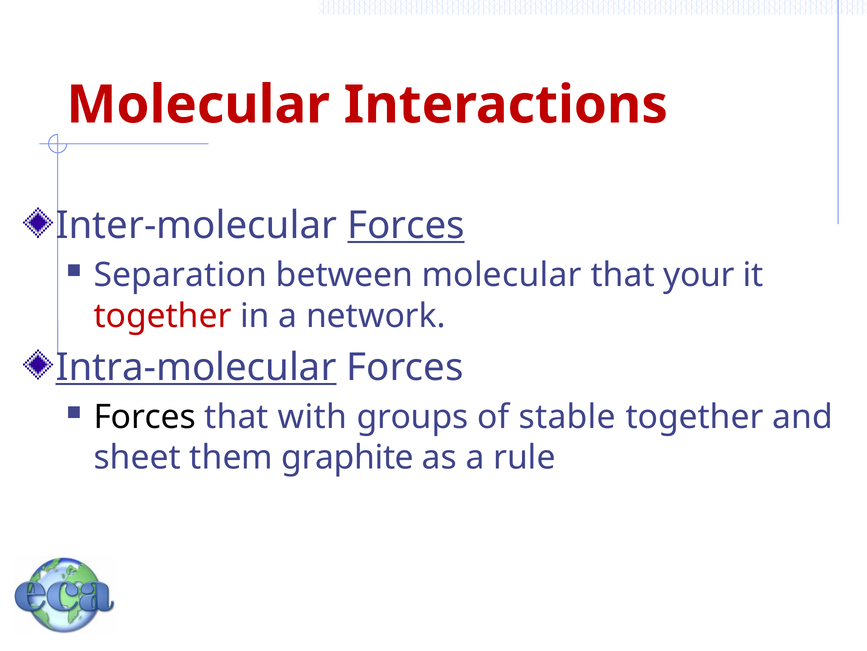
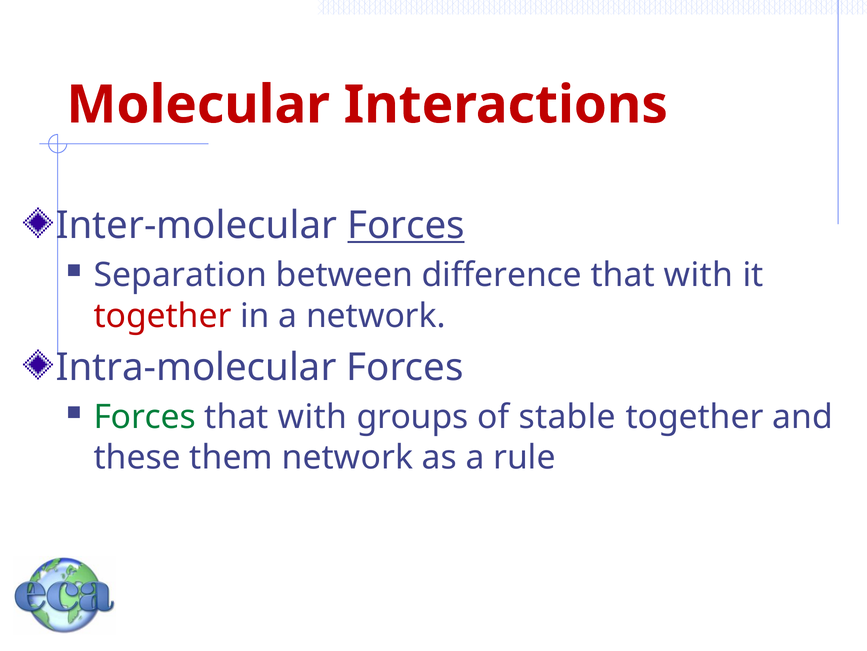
between molecular: molecular -> difference
your at (699, 275): your -> with
Intra-molecular underline: present -> none
Forces at (145, 417) colour: black -> green
sheet: sheet -> these
them graphite: graphite -> network
